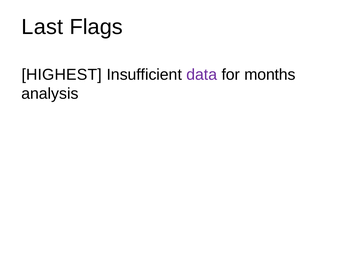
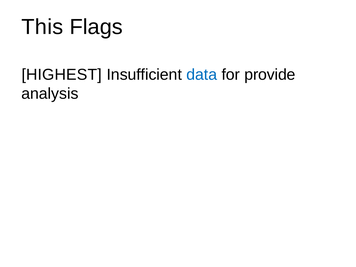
Last: Last -> This
data colour: purple -> blue
months: months -> provide
